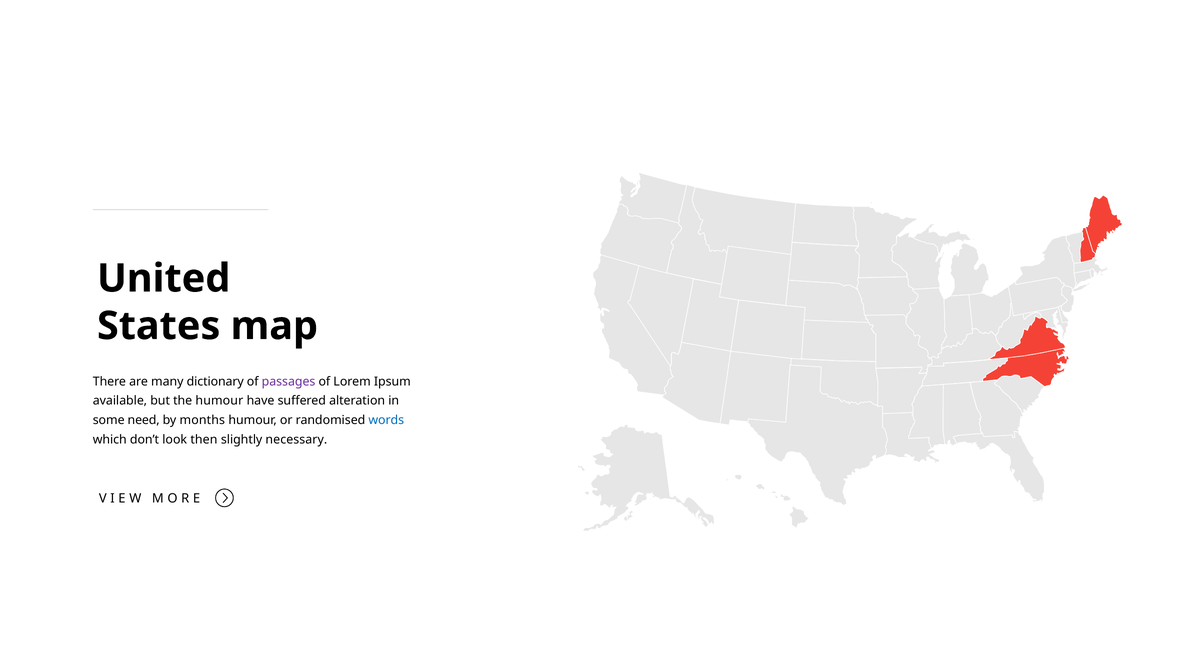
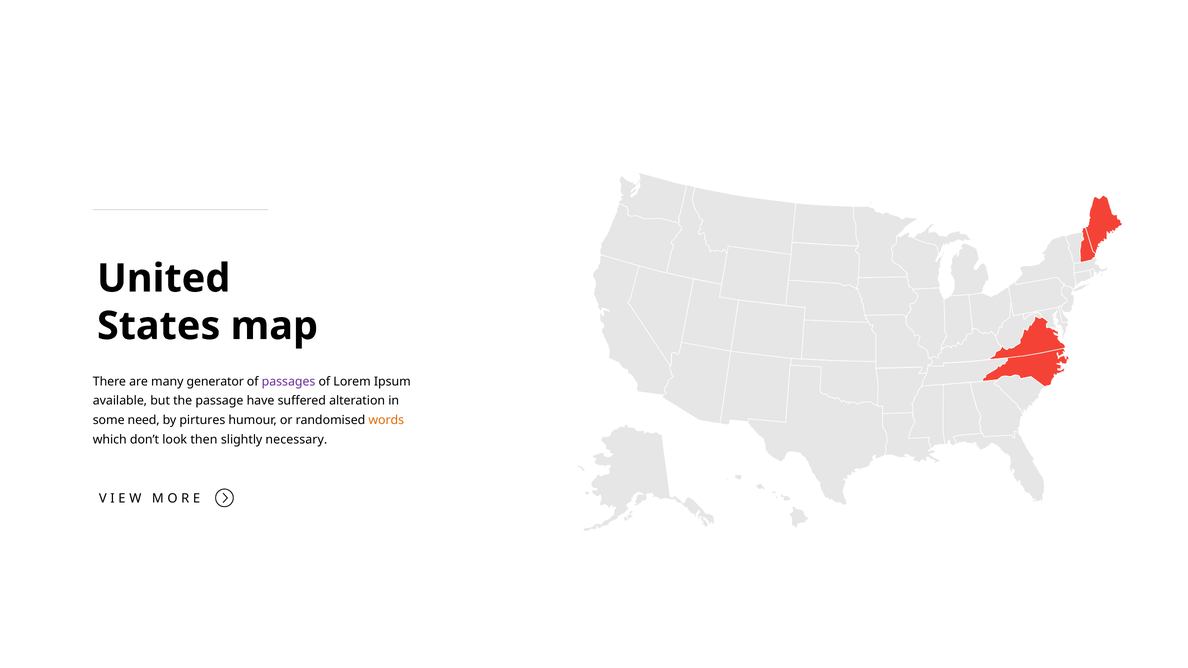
dictionary: dictionary -> generator
the humour: humour -> passage
months: months -> pirtures
words colour: blue -> orange
